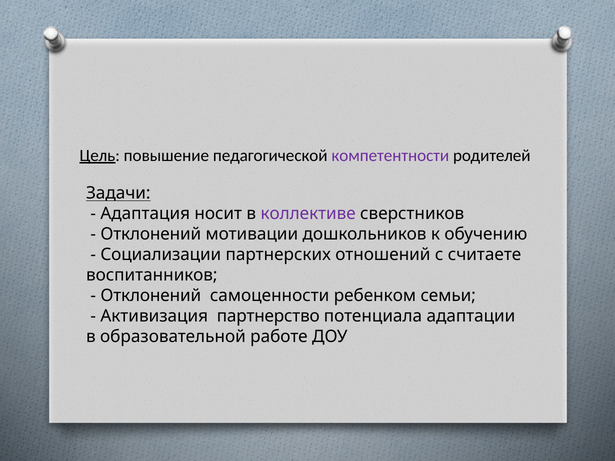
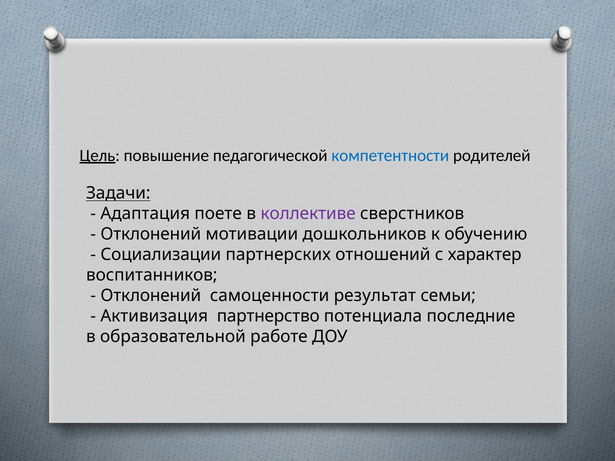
компетентности colour: purple -> blue
носит: носит -> поете
считаете: считаете -> характер
ребенком: ребенком -> результат
адаптации: адаптации -> последние
